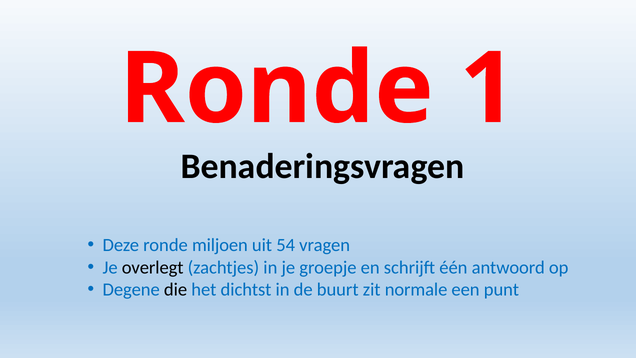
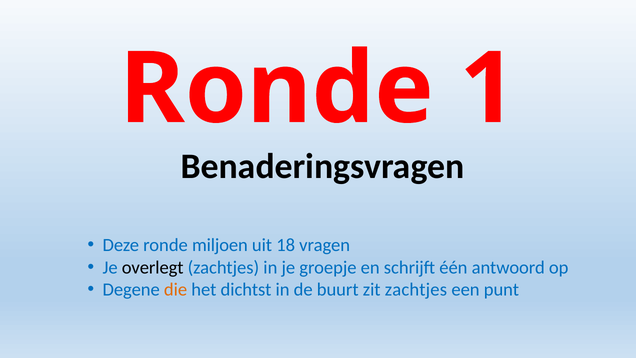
54: 54 -> 18
die colour: black -> orange
zit normale: normale -> zachtjes
